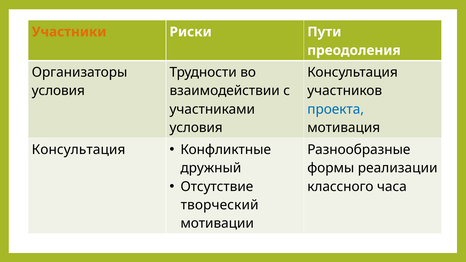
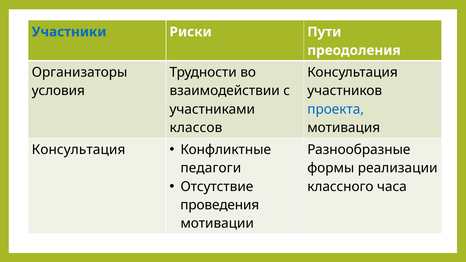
Участники colour: orange -> blue
условия at (196, 128): условия -> классов
дружный: дружный -> педагоги
творческий: творческий -> проведения
